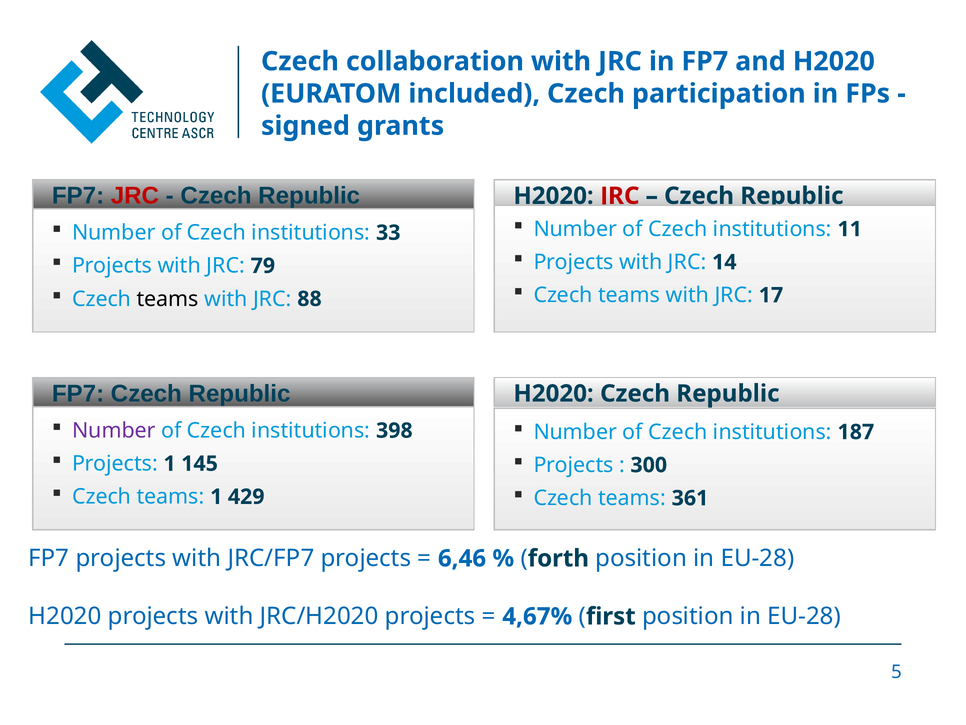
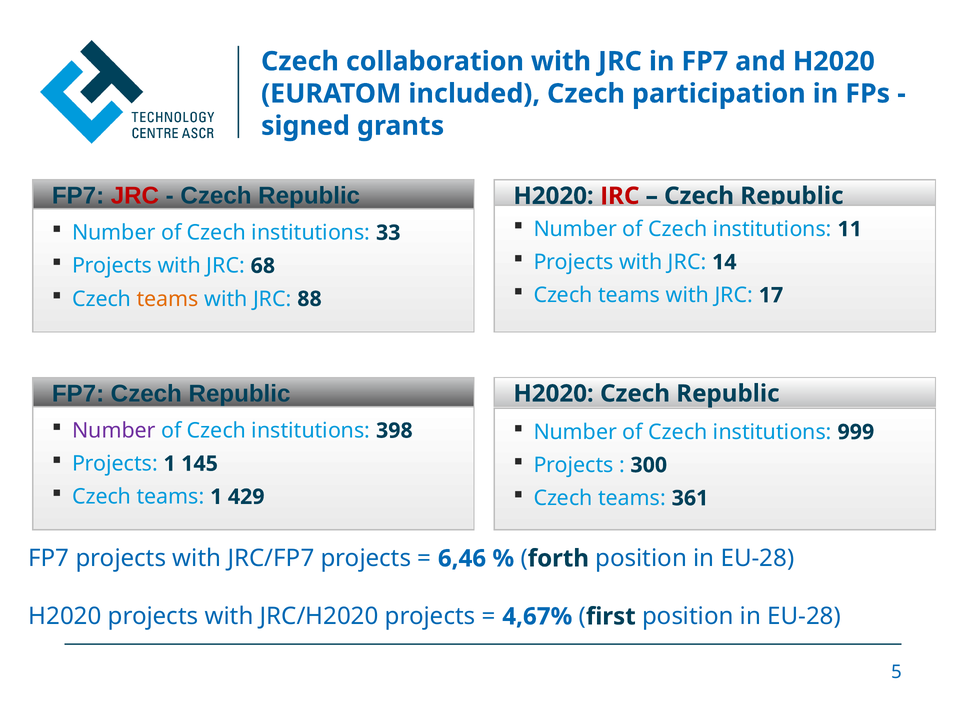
79: 79 -> 68
teams at (168, 299) colour: black -> orange
187: 187 -> 999
